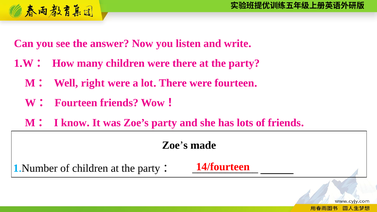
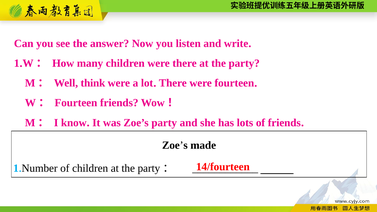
right: right -> think
